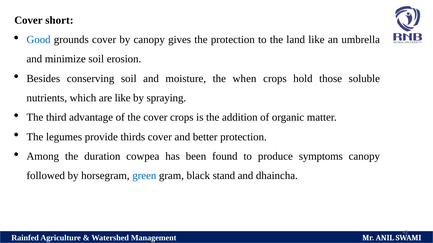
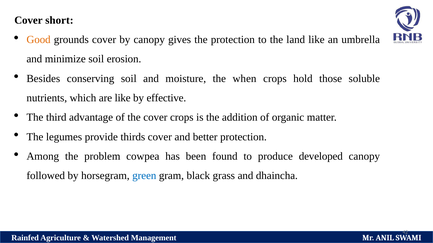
Good colour: blue -> orange
spraying: spraying -> effective
duration: duration -> problem
symptoms: symptoms -> developed
stand: stand -> grass
